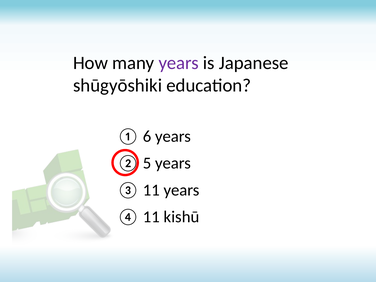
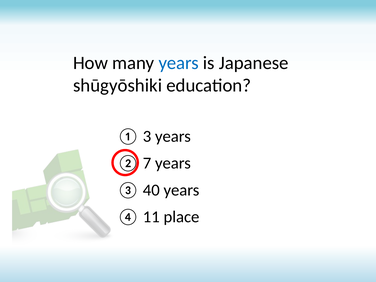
years at (179, 63) colour: purple -> blue
6: 6 -> 3
5: 5 -> 7
③ 11: 11 -> 40
kishū: kishū -> place
